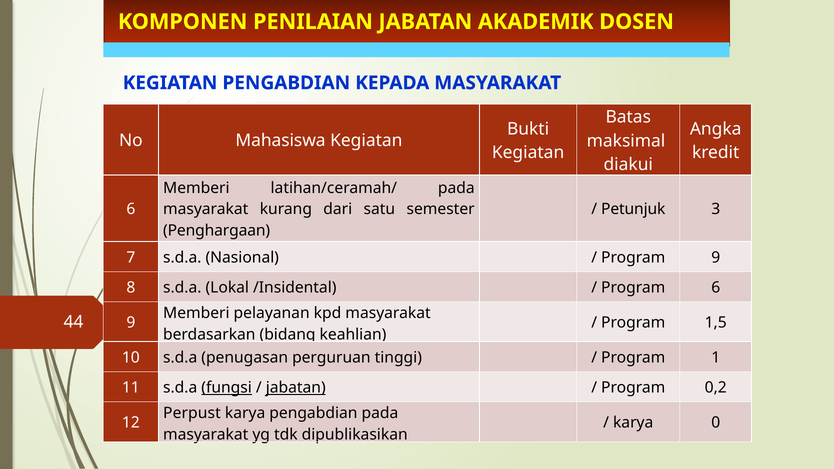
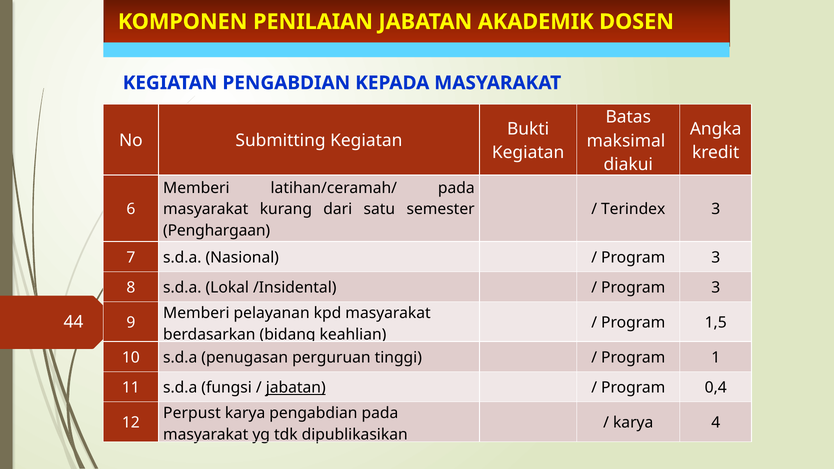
Mahasiswa: Mahasiswa -> Submitting
Petunjuk: Petunjuk -> Terindex
9 at (716, 257): 9 -> 3
6 at (716, 288): 6 -> 3
fungsi underline: present -> none
0,2: 0,2 -> 0,4
0: 0 -> 4
